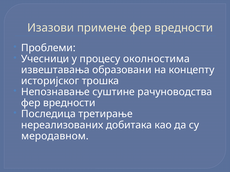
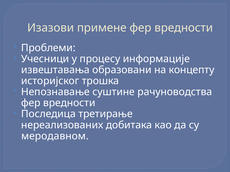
околностима: околностима -> информације
